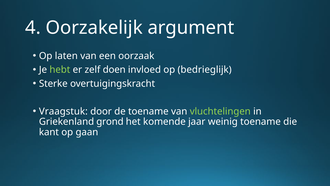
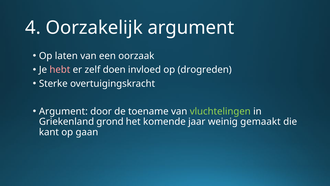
hebt colour: light green -> pink
bedrieglijk: bedrieglijk -> drogreden
Vraagstuk at (63, 111): Vraagstuk -> Argument
weinig toename: toename -> gemaakt
